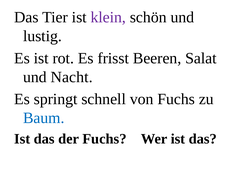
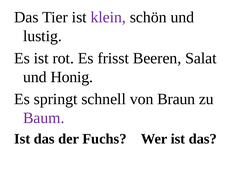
Nacht: Nacht -> Honig
von Fuchs: Fuchs -> Braun
Baum colour: blue -> purple
